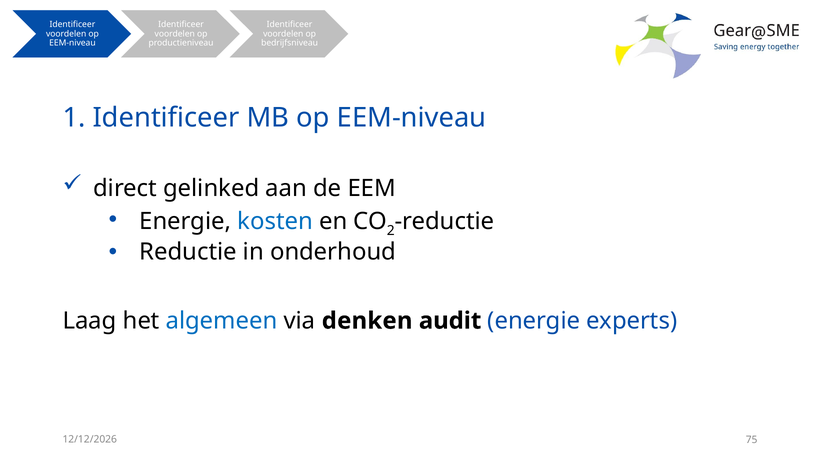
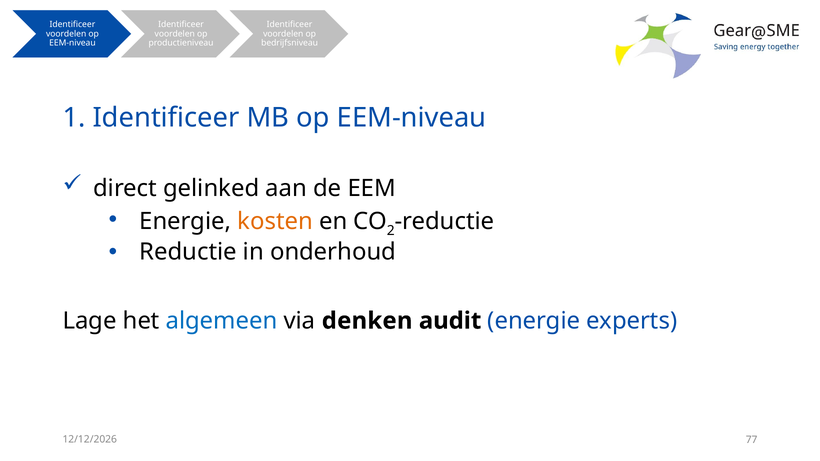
kosten colour: blue -> orange
Laag: Laag -> Lage
75: 75 -> 77
